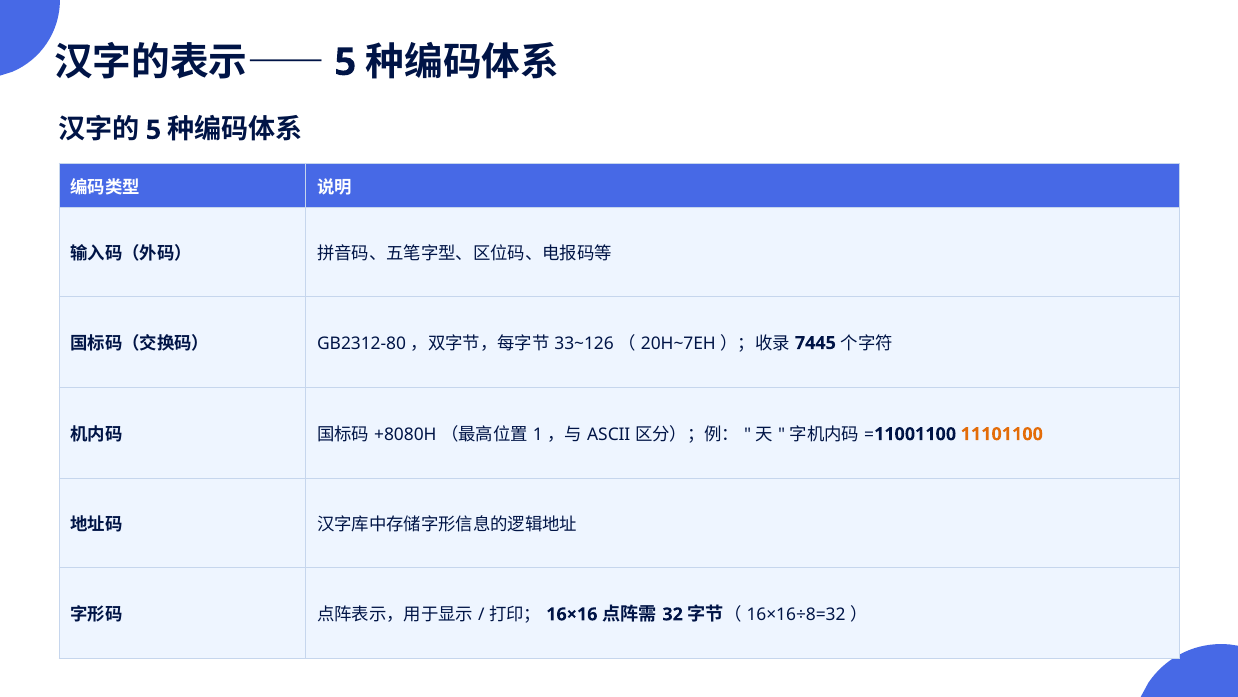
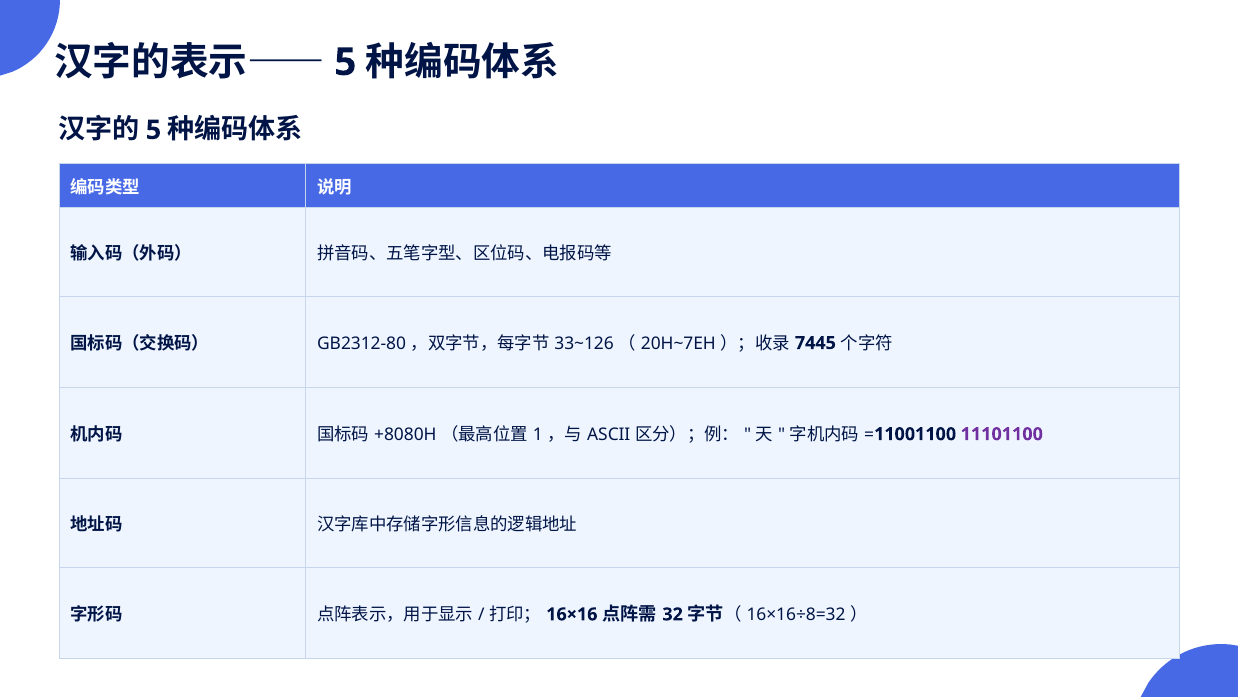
11101100 colour: orange -> purple
